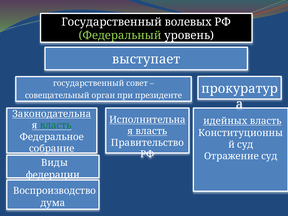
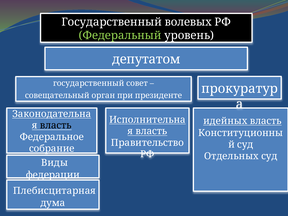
выступает: выступает -> депутатом
власть at (56, 125) colour: green -> black
Отражение: Отражение -> Отдельных
Воспроизводство: Воспроизводство -> Плебисцитарная
